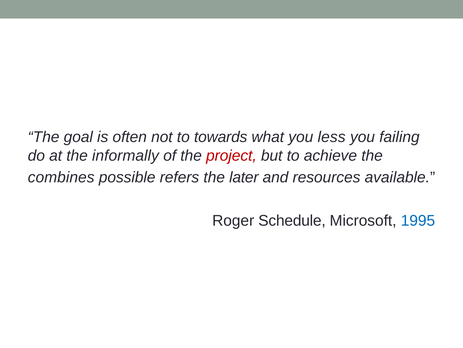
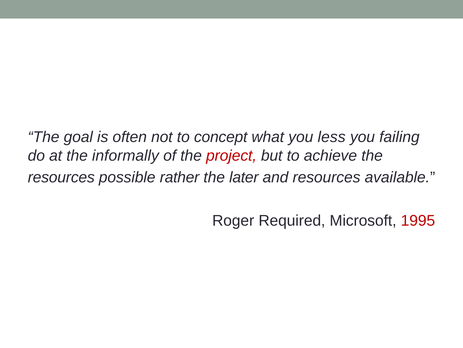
towards: towards -> concept
combines at (61, 177): combines -> resources
refers: refers -> rather
Schedule: Schedule -> Required
1995 colour: blue -> red
